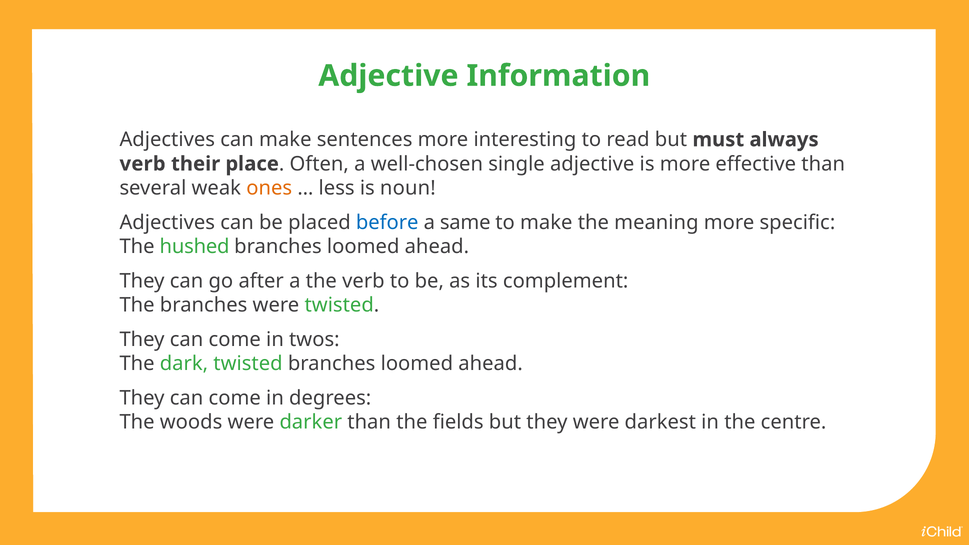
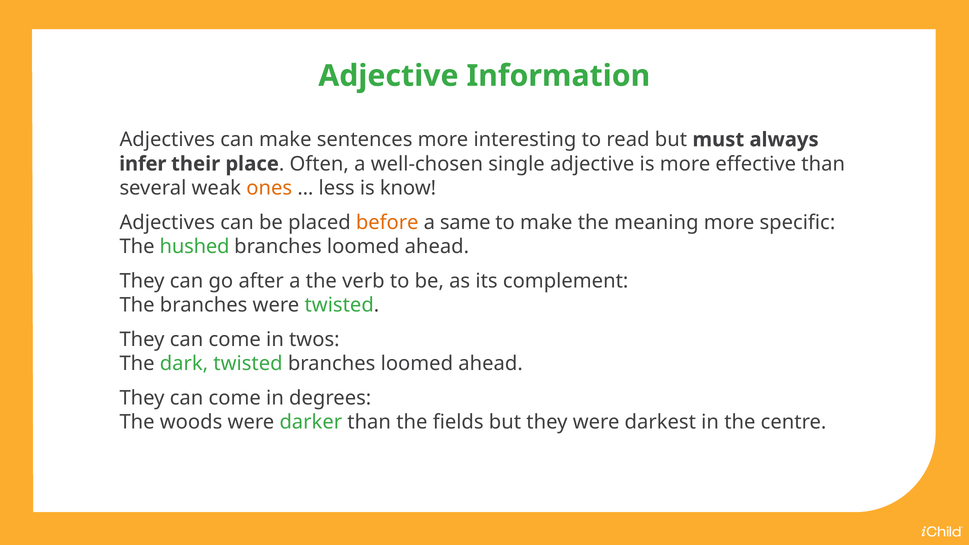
verb at (143, 164): verb -> infer
noun: noun -> know
before colour: blue -> orange
